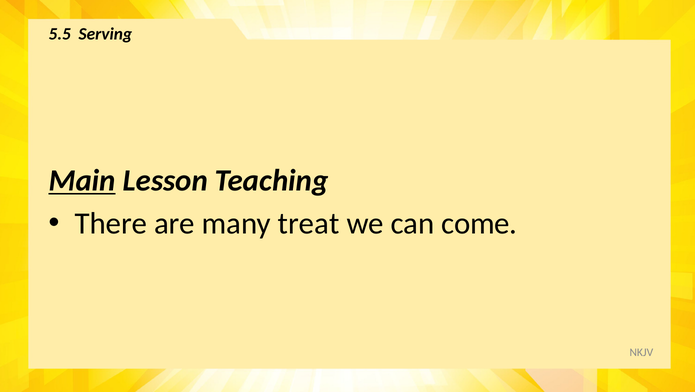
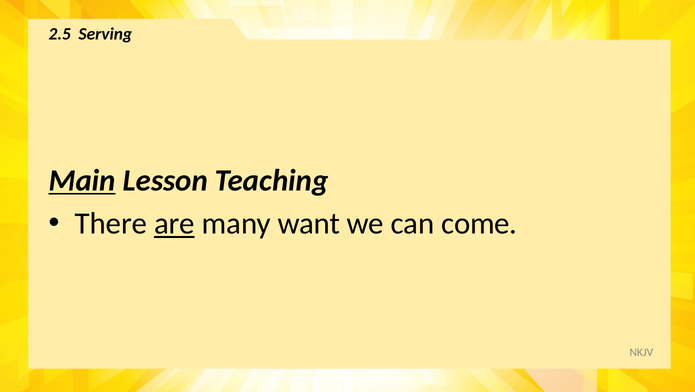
5.5: 5.5 -> 2.5
are underline: none -> present
treat: treat -> want
